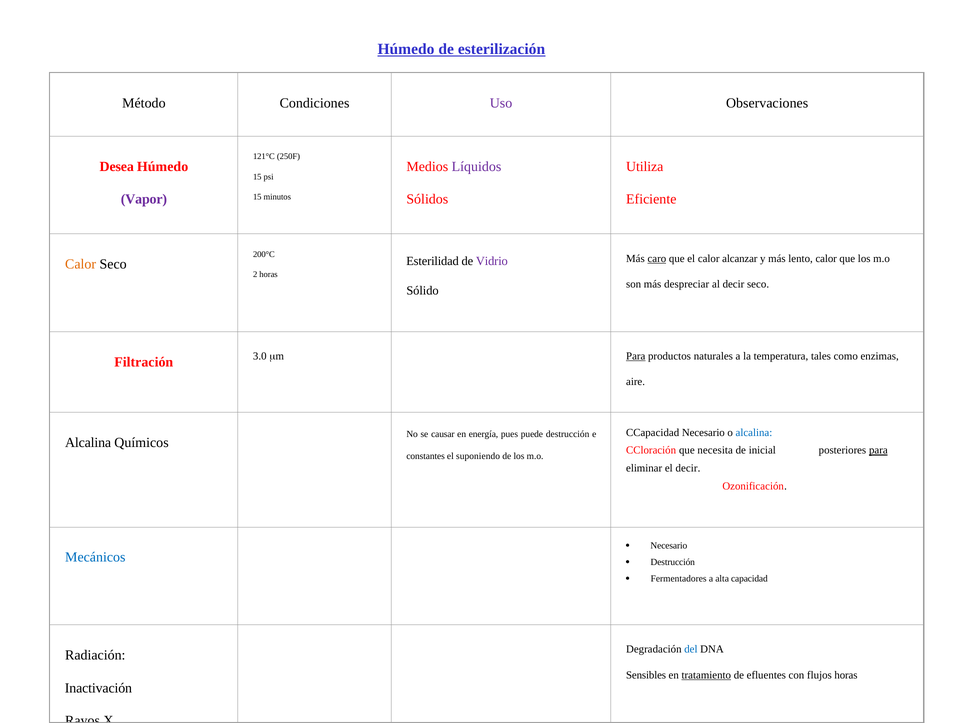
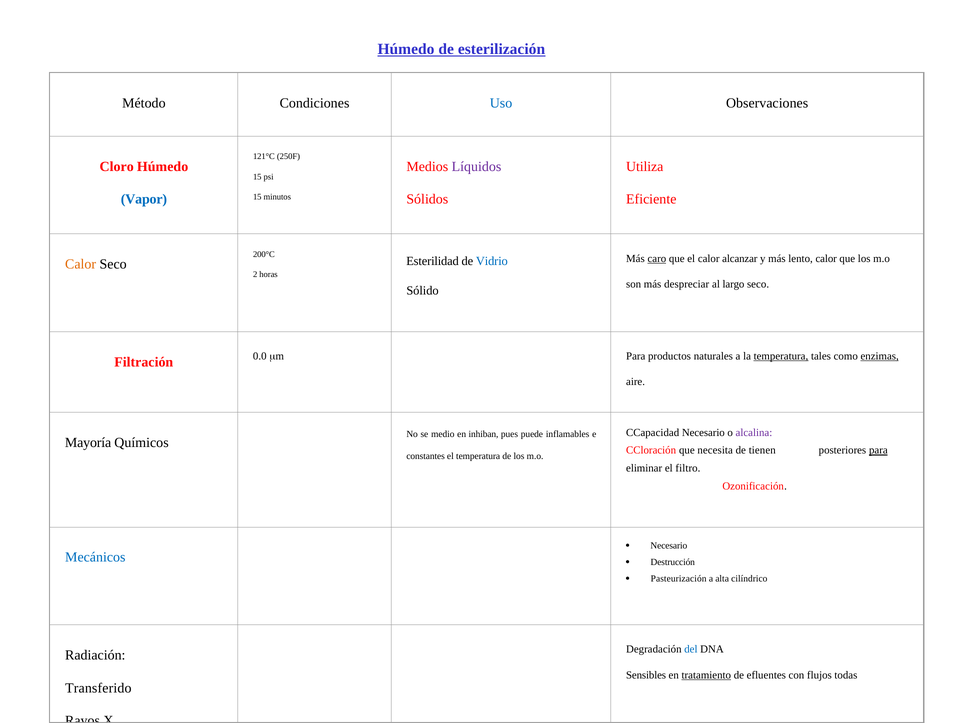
Uso colour: purple -> blue
Desea: Desea -> Cloro
Vapor colour: purple -> blue
Vidrio colour: purple -> blue
al decir: decir -> largo
3.0: 3.0 -> 0.0
Para at (636, 356) underline: present -> none
temperatura at (781, 356) underline: none -> present
enzimas underline: none -> present
alcalina at (754, 432) colour: blue -> purple
causar: causar -> medio
energía: energía -> inhiban
puede destrucción: destrucción -> inflamables
Alcalina at (88, 442): Alcalina -> Mayoría
inicial: inicial -> tienen
el suponiendo: suponiendo -> temperatura
el decir: decir -> filtro
Fermentadores: Fermentadores -> Pasteurización
capacidad: capacidad -> cilíndrico
flujos horas: horas -> todas
Inactivación: Inactivación -> Transferido
